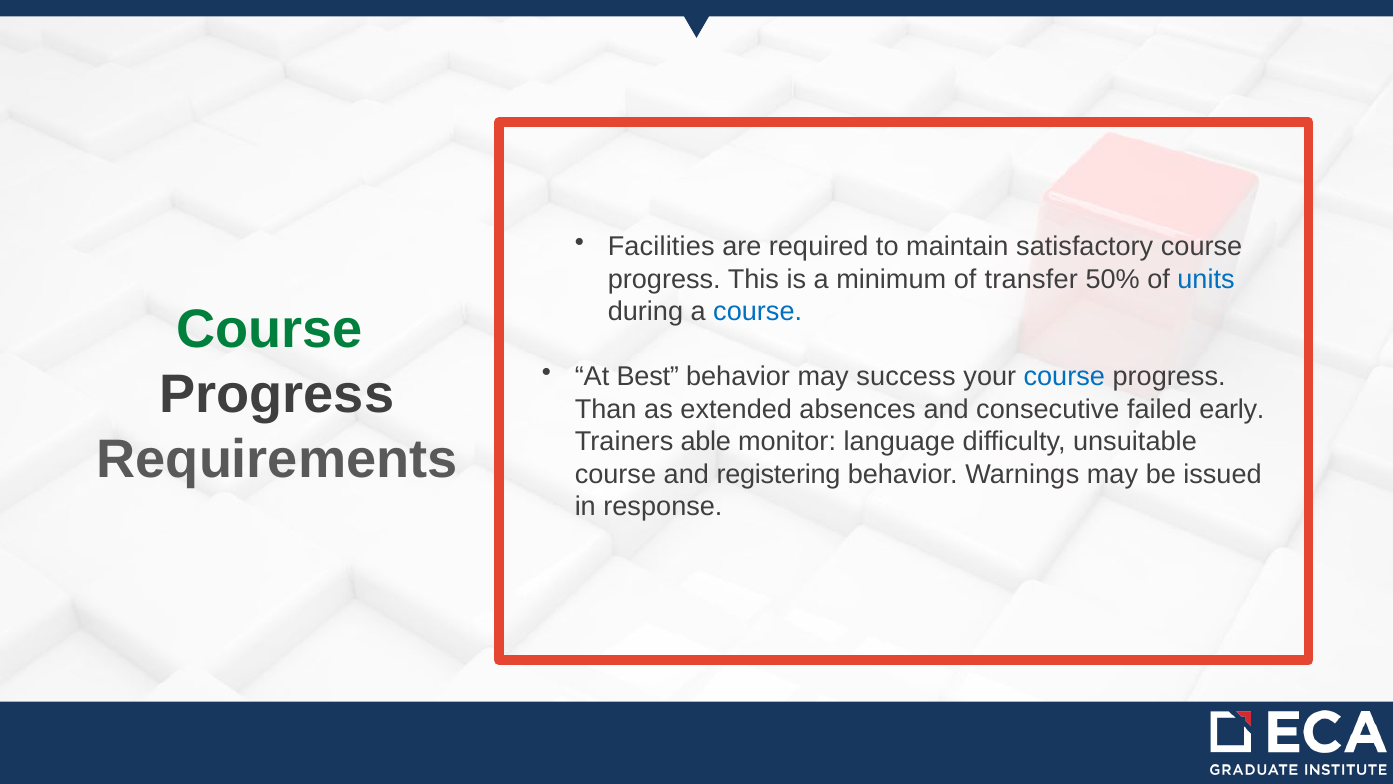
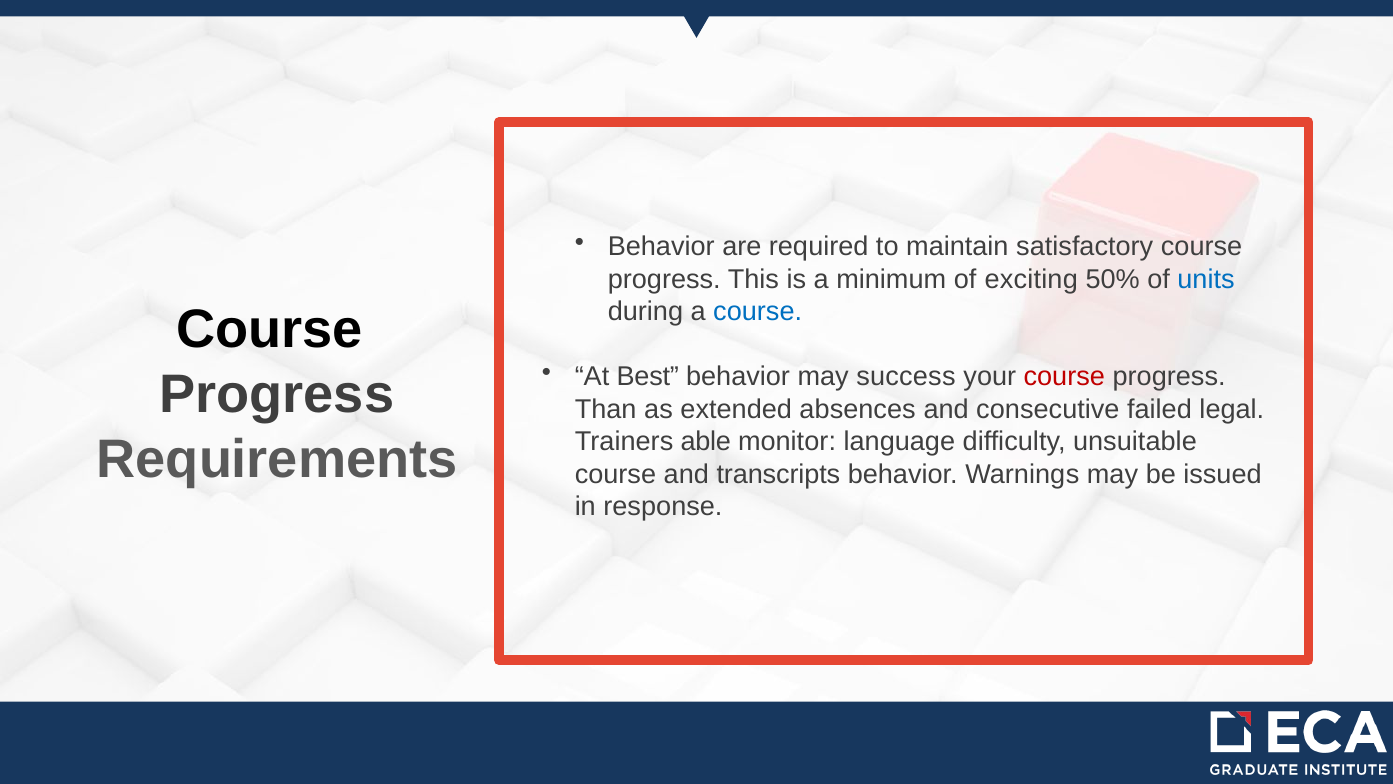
Facilities at (661, 247): Facilities -> Behavior
transfer: transfer -> exciting
Course at (270, 330) colour: green -> black
course at (1064, 377) colour: blue -> red
early: early -> legal
registering: registering -> transcripts
